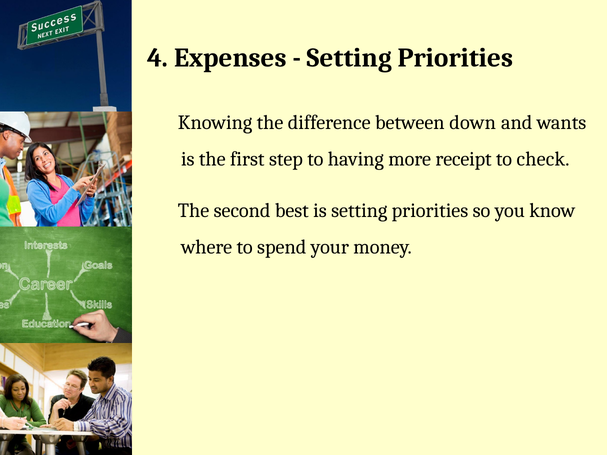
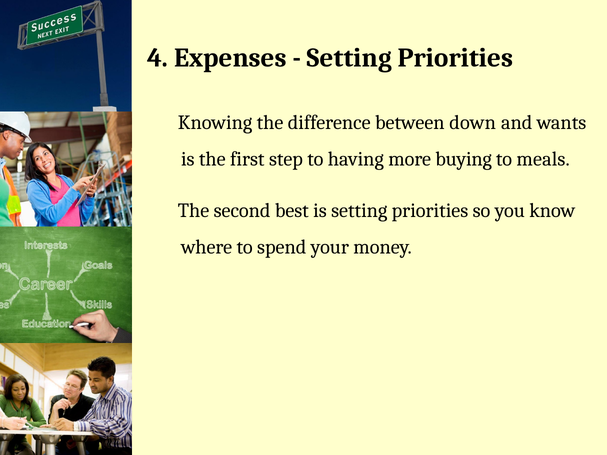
receipt: receipt -> buying
check: check -> meals
